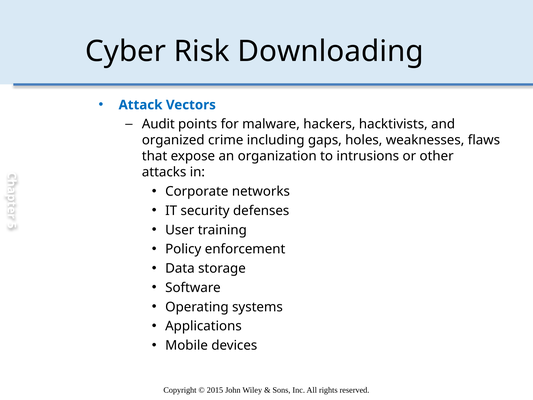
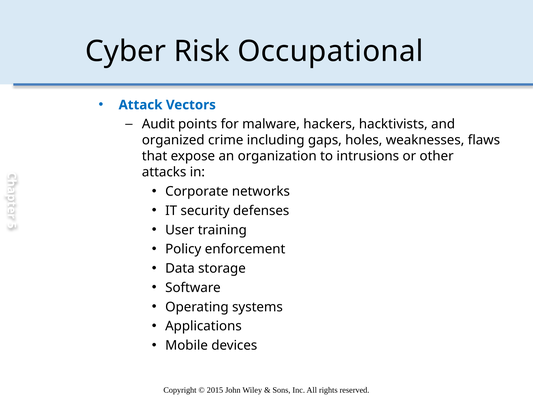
Downloading: Downloading -> Occupational
